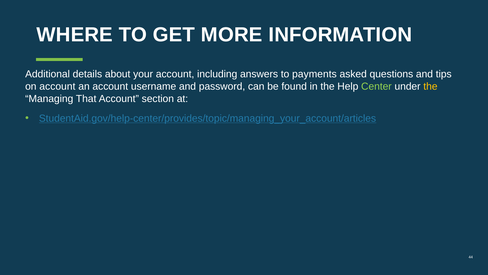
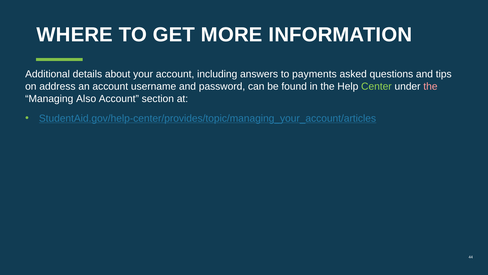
on account: account -> address
the at (430, 86) colour: yellow -> pink
That: That -> Also
